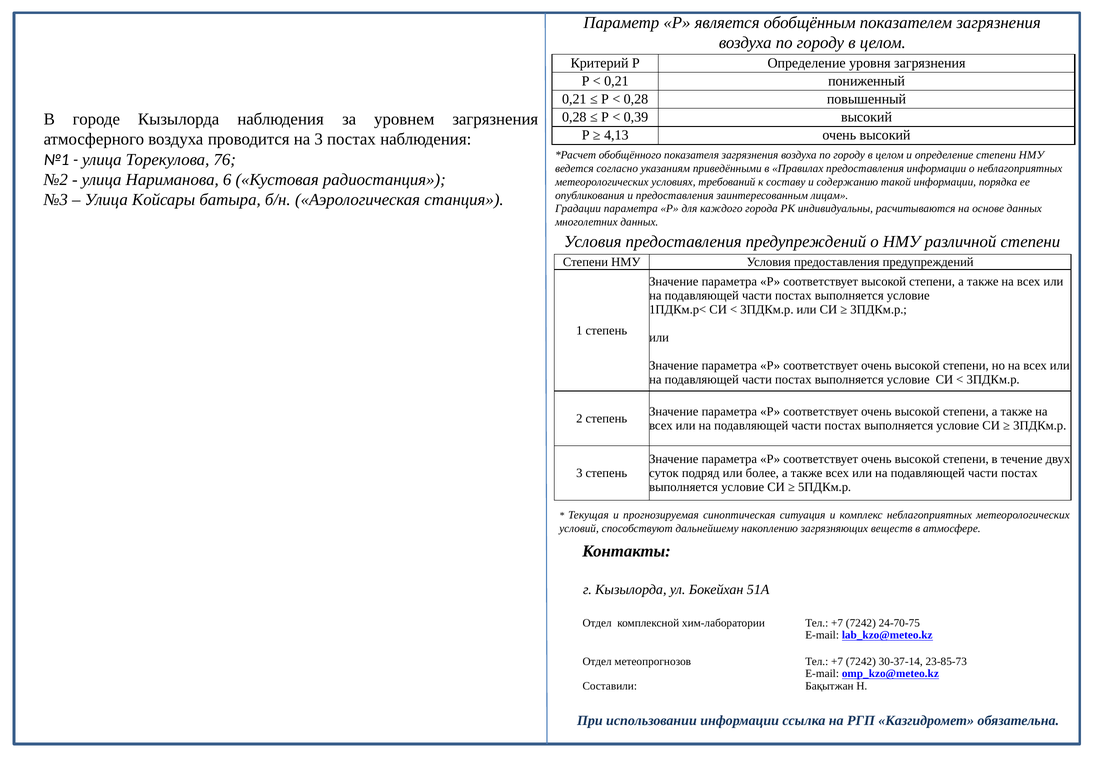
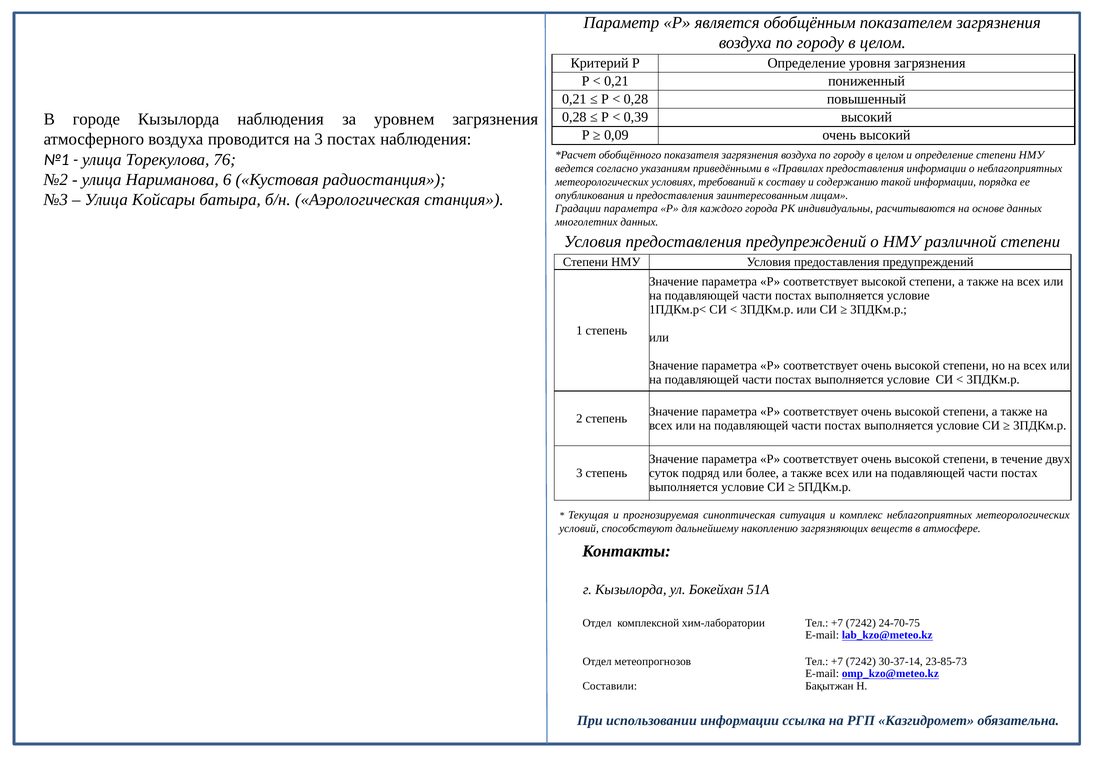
4,13: 4,13 -> 0,09
